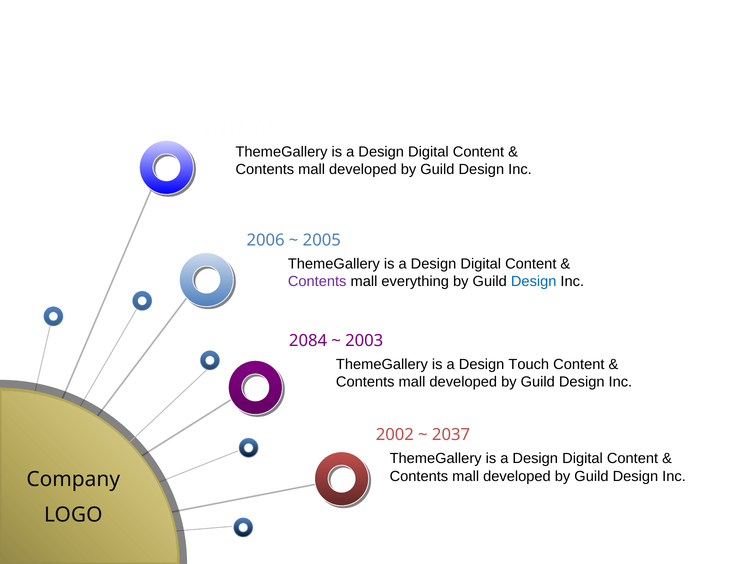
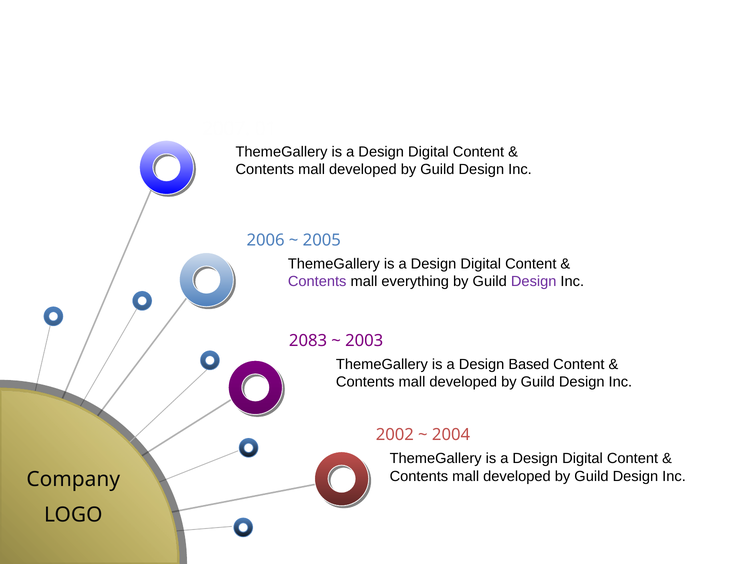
Design at (534, 282) colour: blue -> purple
2084: 2084 -> 2083
Touch: Touch -> Based
2037: 2037 -> 2004
